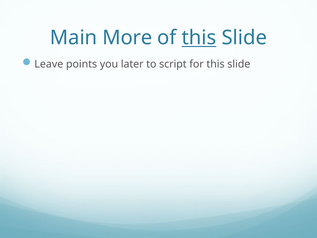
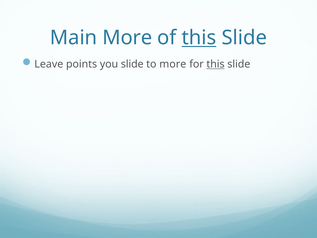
you later: later -> slide
to script: script -> more
this at (216, 64) underline: none -> present
